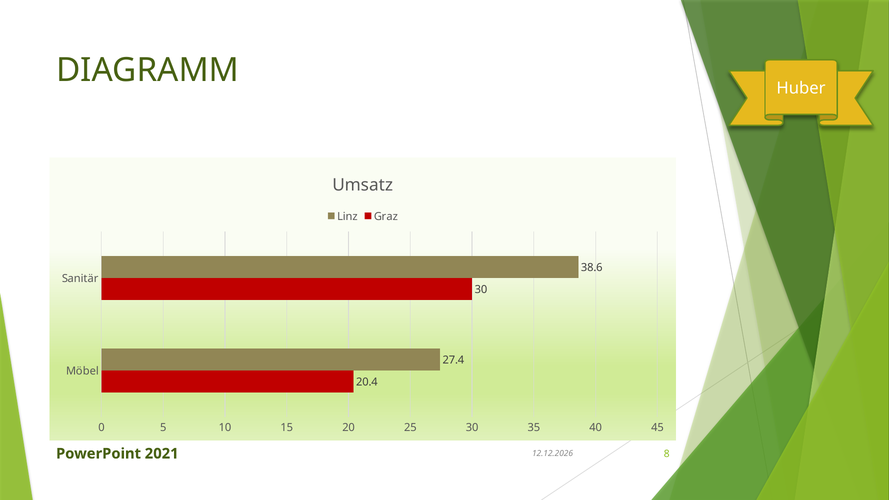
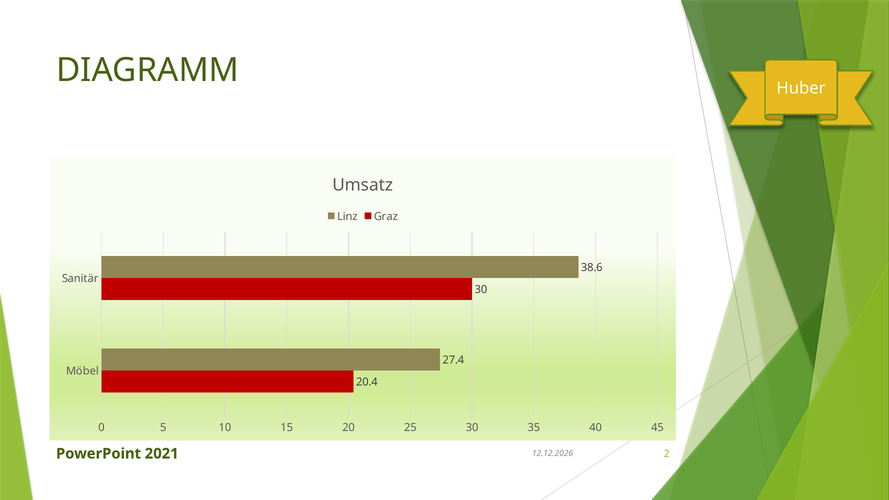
8: 8 -> 2
